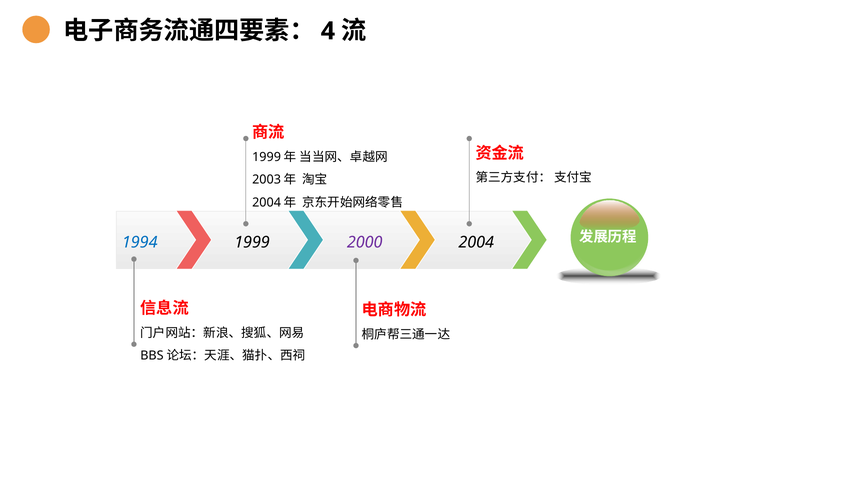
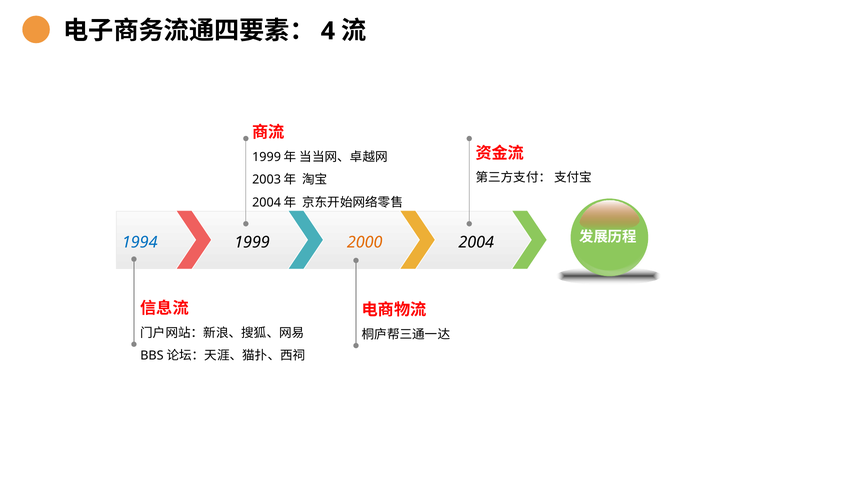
2000 colour: purple -> orange
